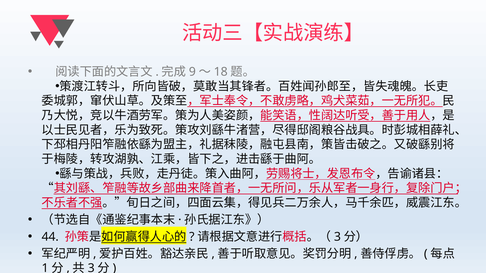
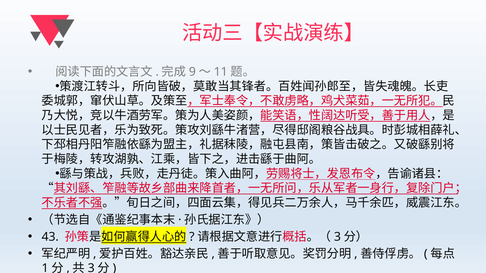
18: 18 -> 11
44: 44 -> 43
